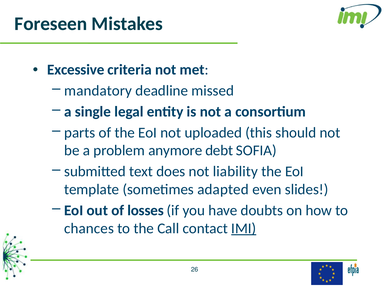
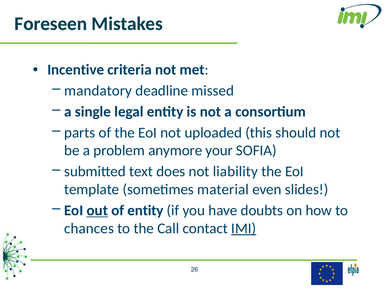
Excessive: Excessive -> Incentive
debt: debt -> your
adapted: adapted -> material
out underline: none -> present
of losses: losses -> entity
